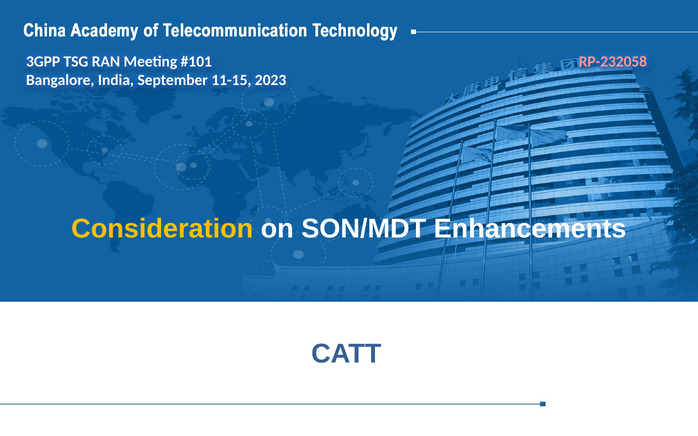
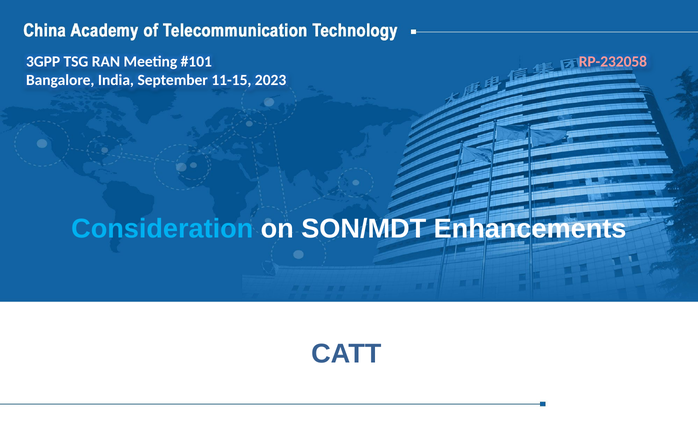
Consideration colour: yellow -> light blue
